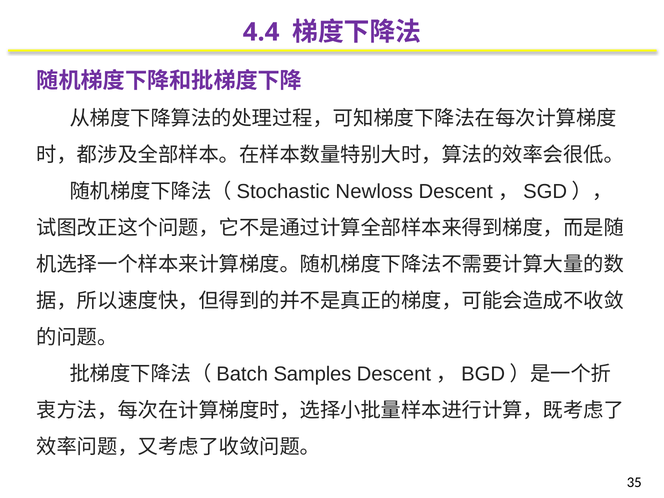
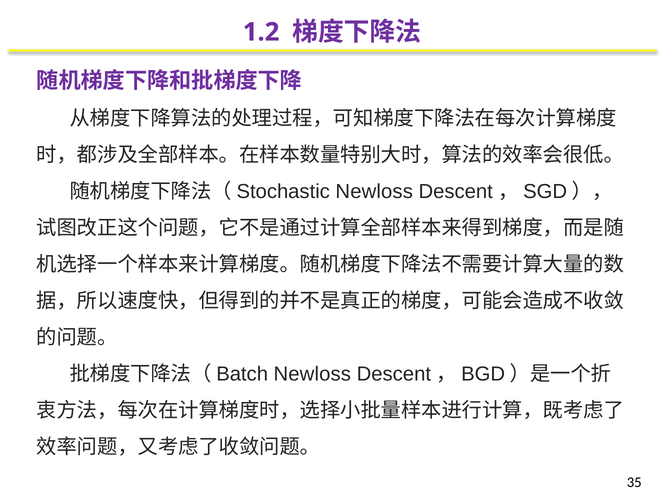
4.4: 4.4 -> 1.2
Samples at (312, 374): Samples -> Newloss
